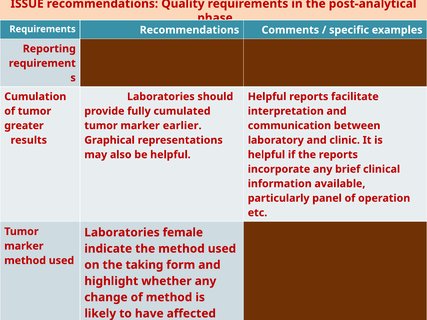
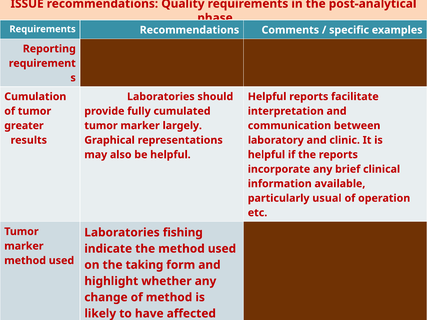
earlier: earlier -> largely
panel: panel -> usual
female: female -> fishing
